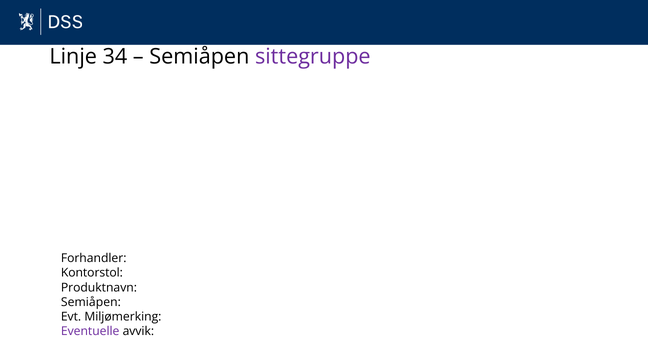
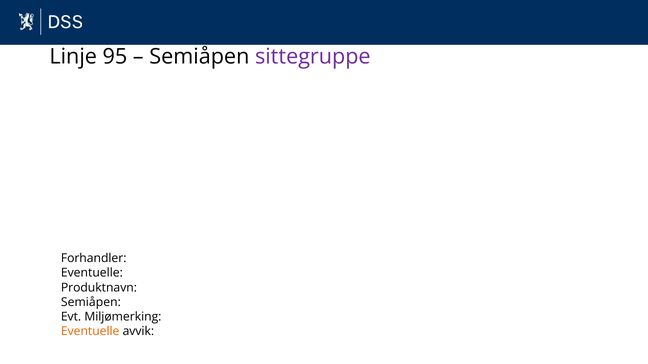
34: 34 -> 95
Kontorstol at (92, 273): Kontorstol -> Eventuelle
Eventuelle at (90, 332) colour: purple -> orange
